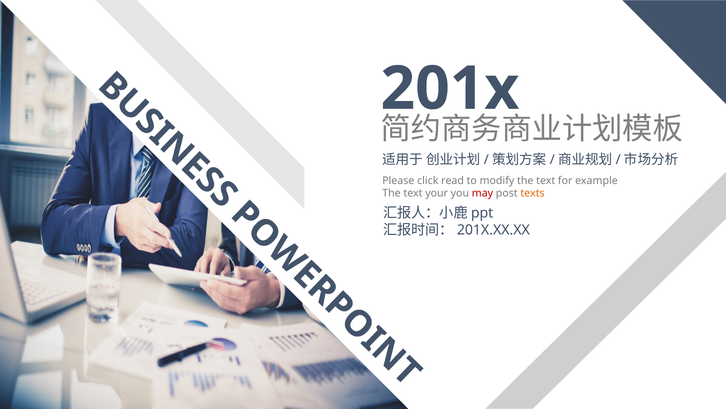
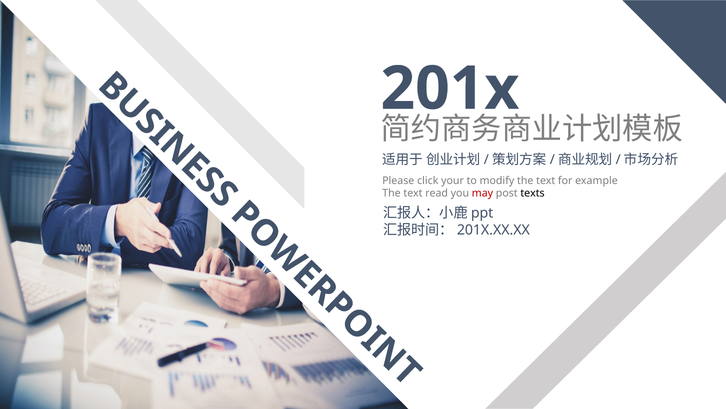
read: read -> your
your: your -> read
texts colour: orange -> black
